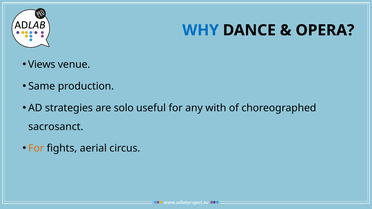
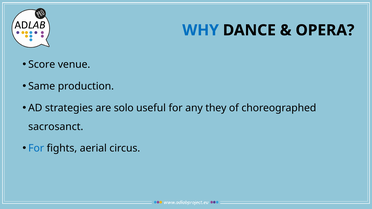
Views: Views -> Score
with: with -> they
For at (36, 149) colour: orange -> blue
